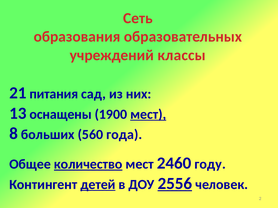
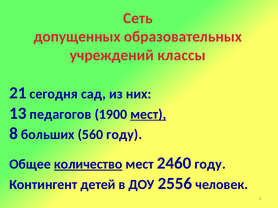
образования: образования -> допущенных
питания: питания -> сегодня
оснащены: оснащены -> педагогов
560 года: года -> году
детей underline: present -> none
2556 underline: present -> none
